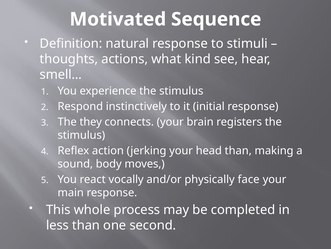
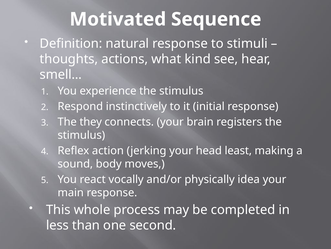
head than: than -> least
face: face -> idea
